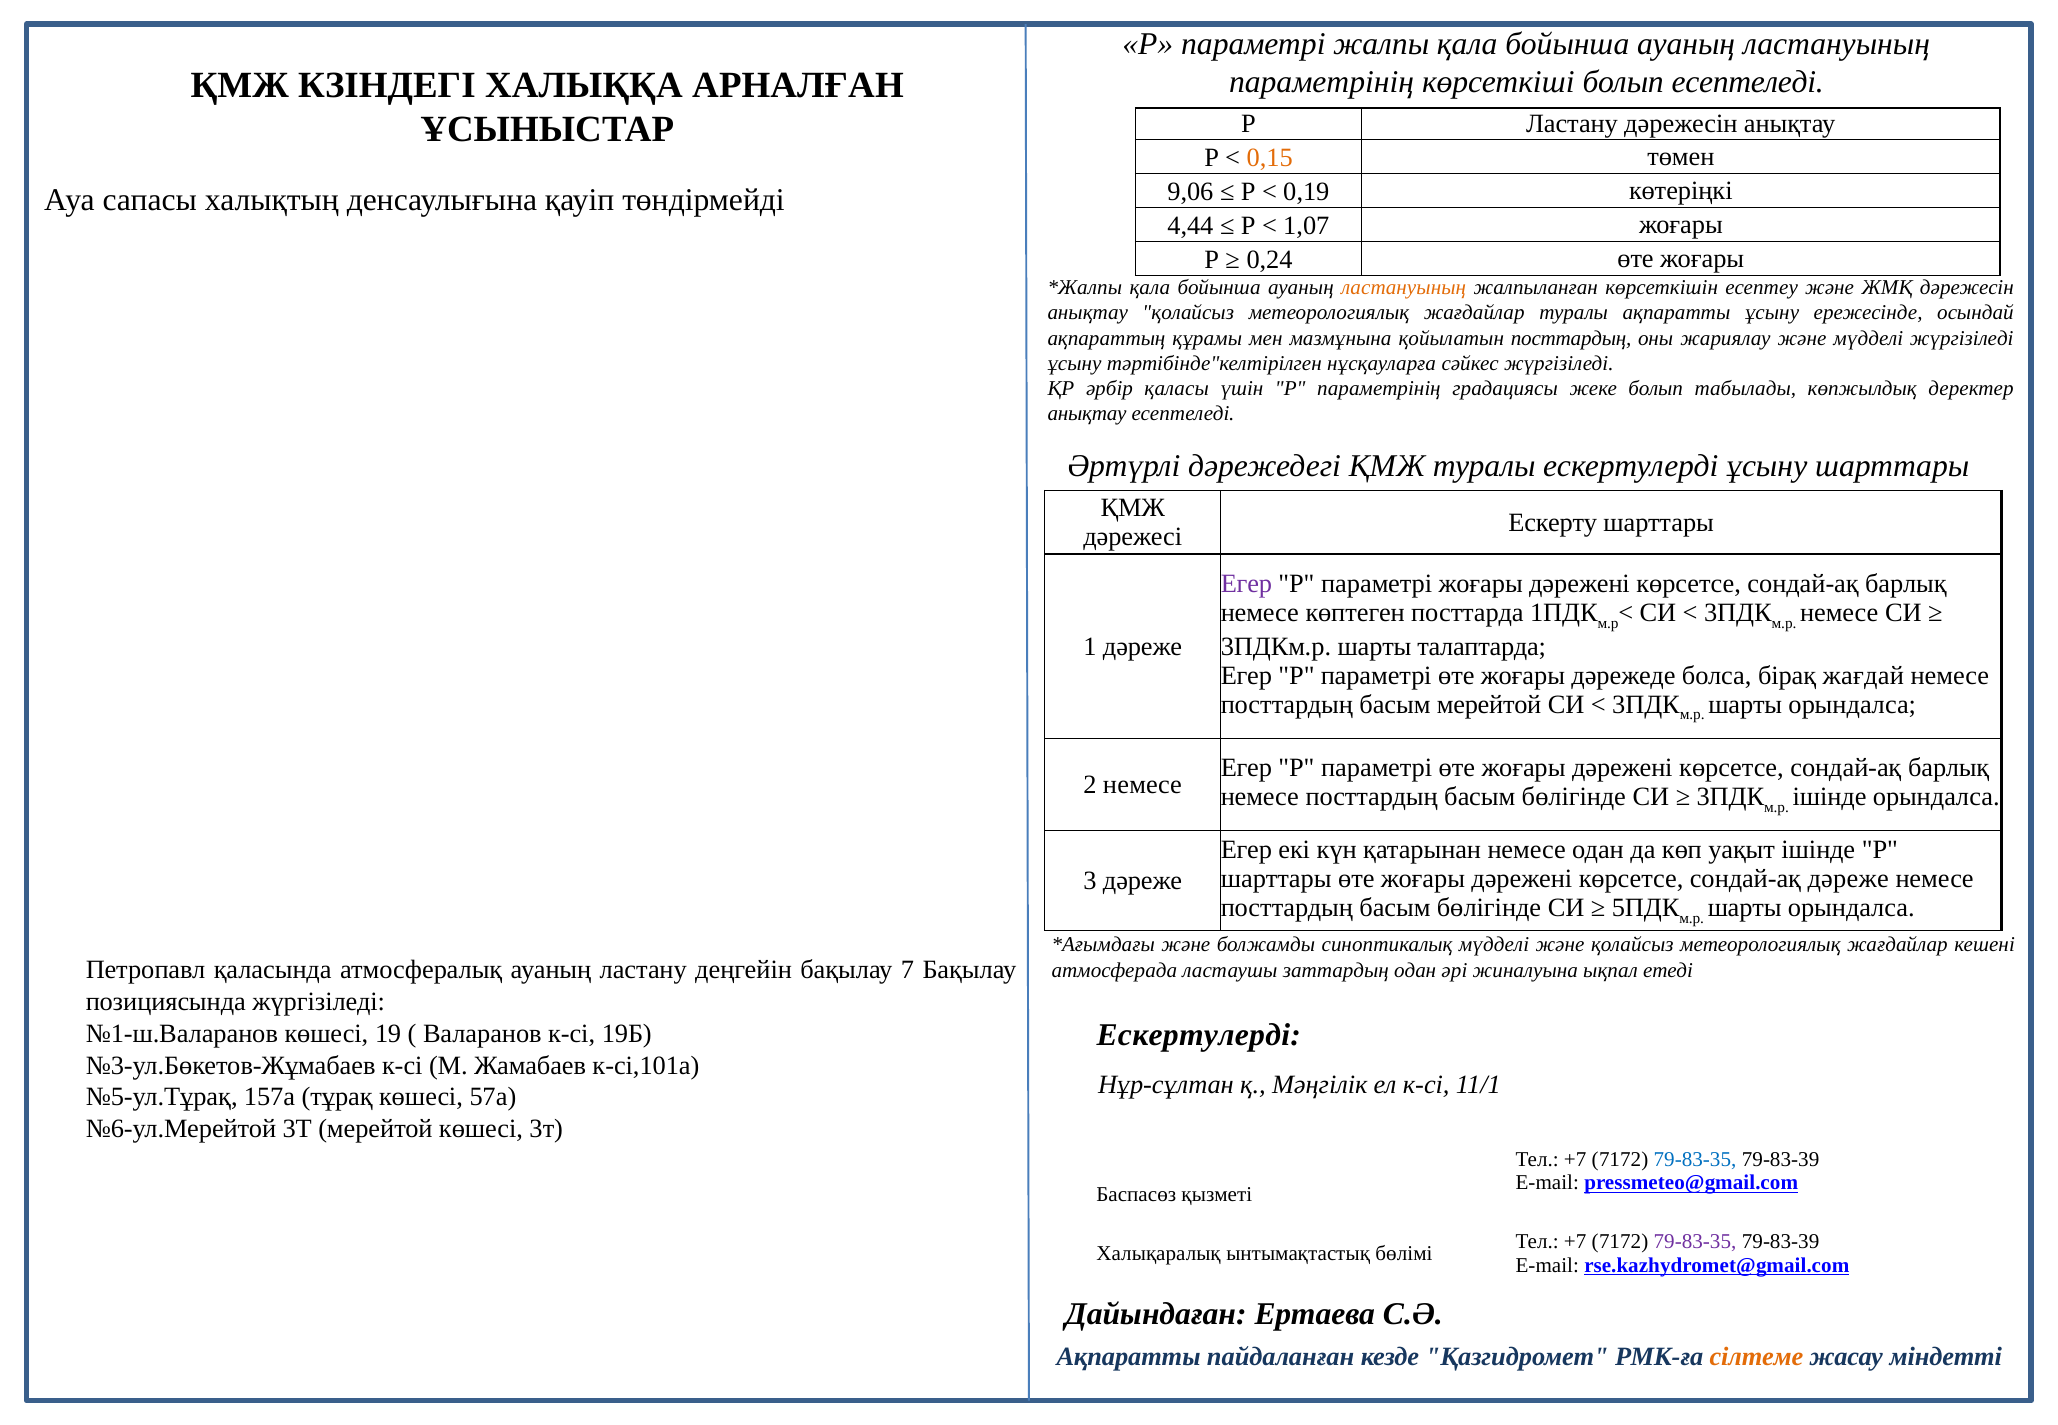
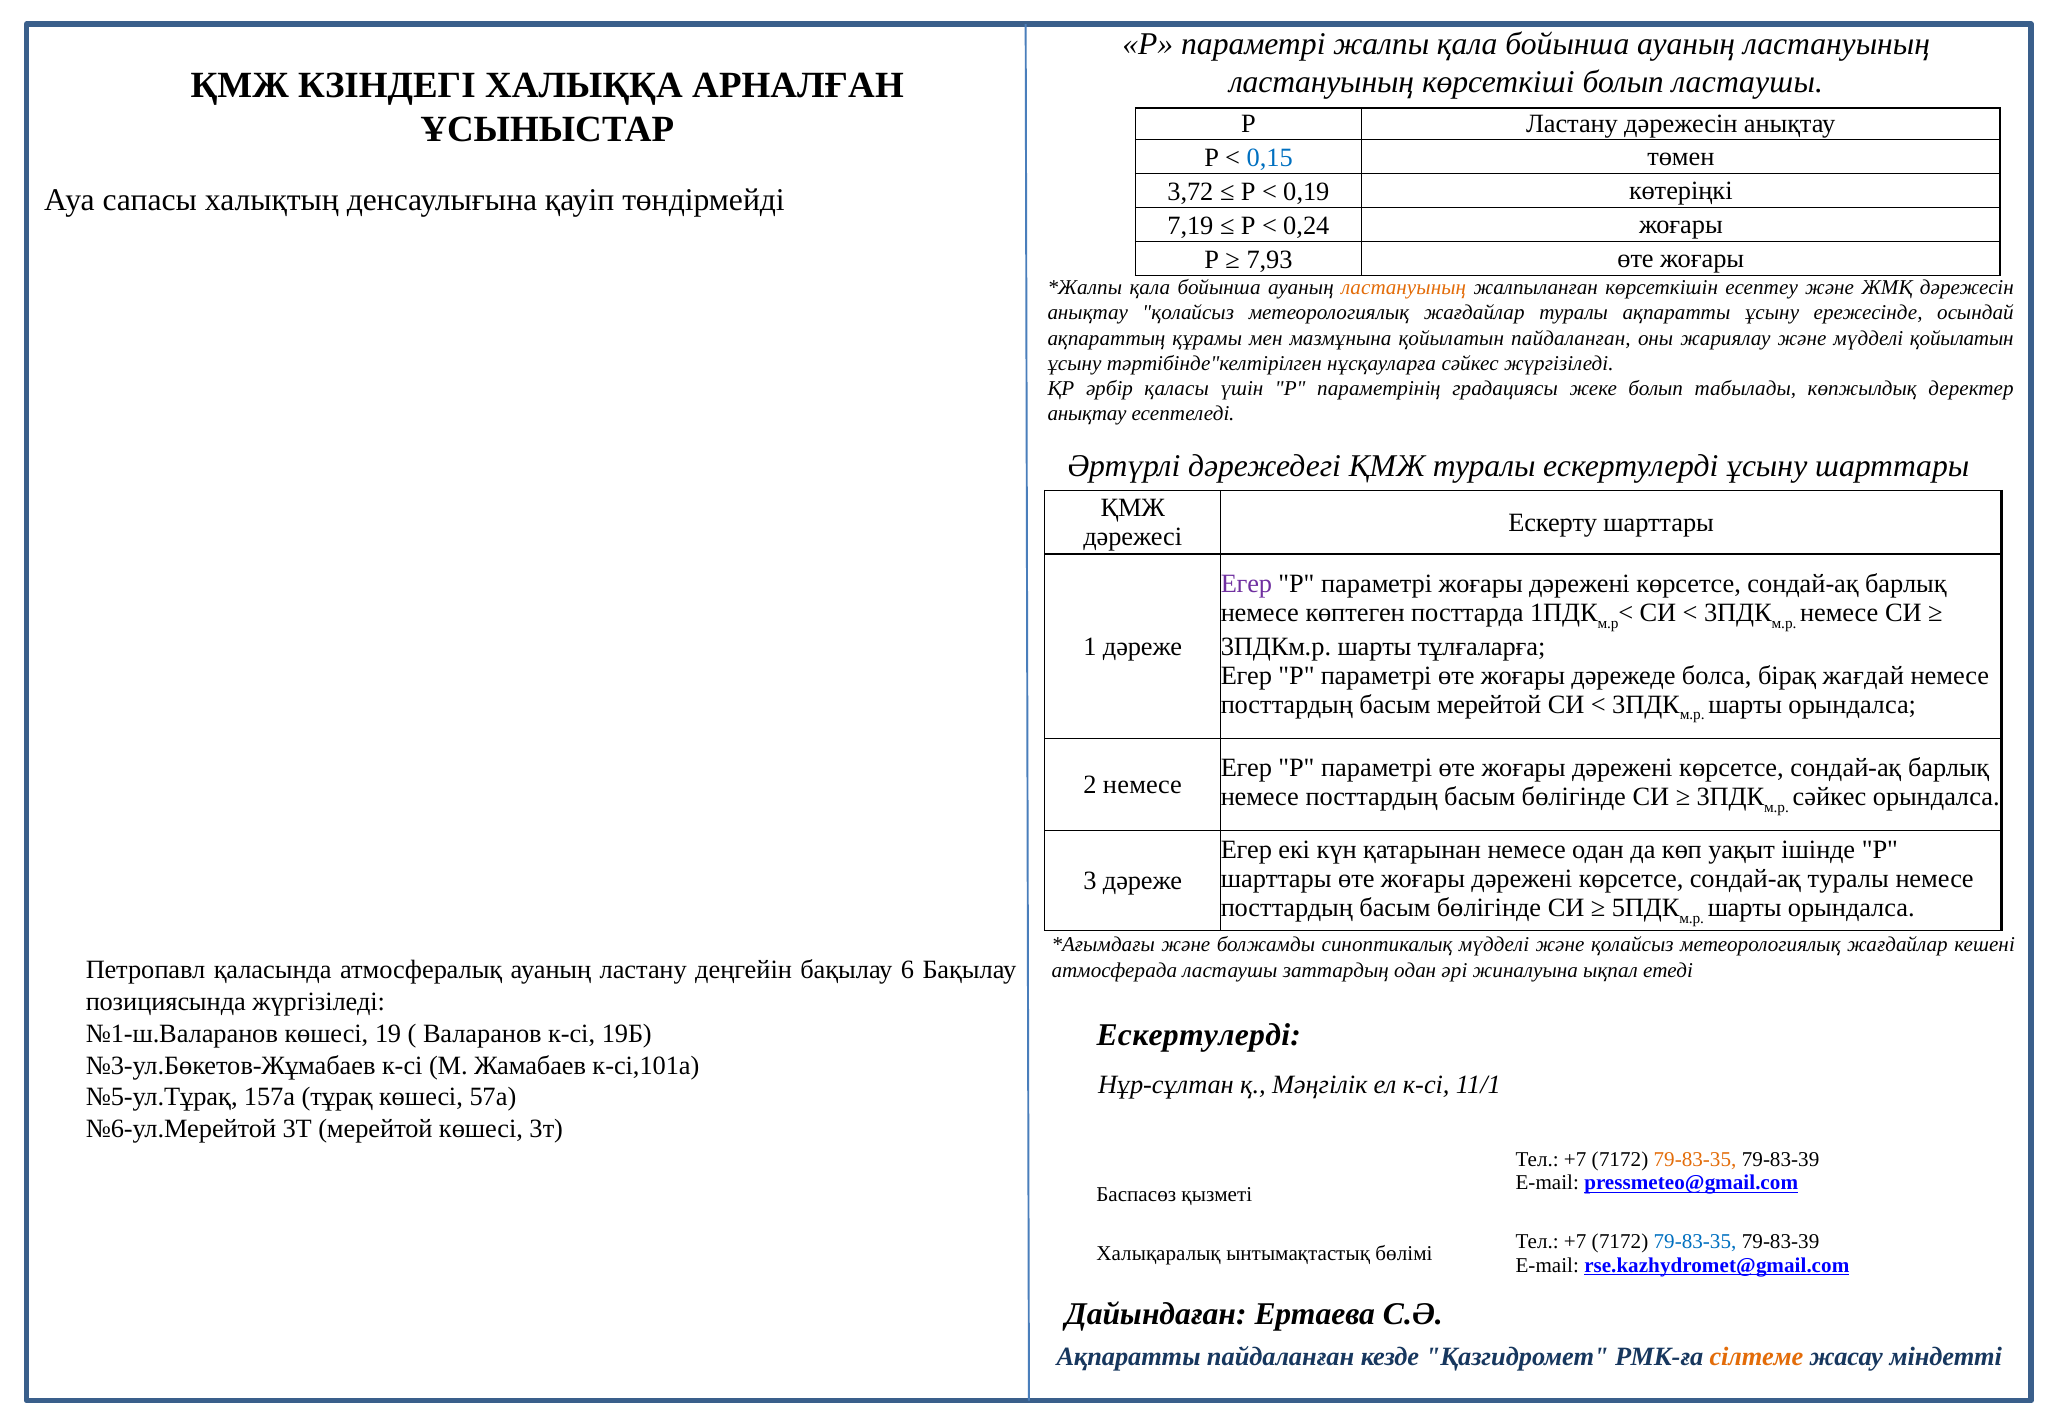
параметрінің at (1322, 82): параметрінің -> ластануының
болып есептеледі: есептеледі -> ластаушы
0,15 colour: orange -> blue
9,06: 9,06 -> 3,72
4,44: 4,44 -> 7,19
1,07: 1,07 -> 0,24
0,24: 0,24 -> 7,93
қойылатын посттардың: посттардың -> пайдаланған
мүдделі жүргізіледі: жүргізіледі -> қойылатын
талаптарда: талаптарда -> тұлғаларға
ішінде at (1830, 797): ішінде -> сәйкес
сондай-ақ дәреже: дәреже -> туралы
7: 7 -> 6
79-83-35 at (1695, 1159) colour: blue -> orange
79-83-35 at (1695, 1241) colour: purple -> blue
